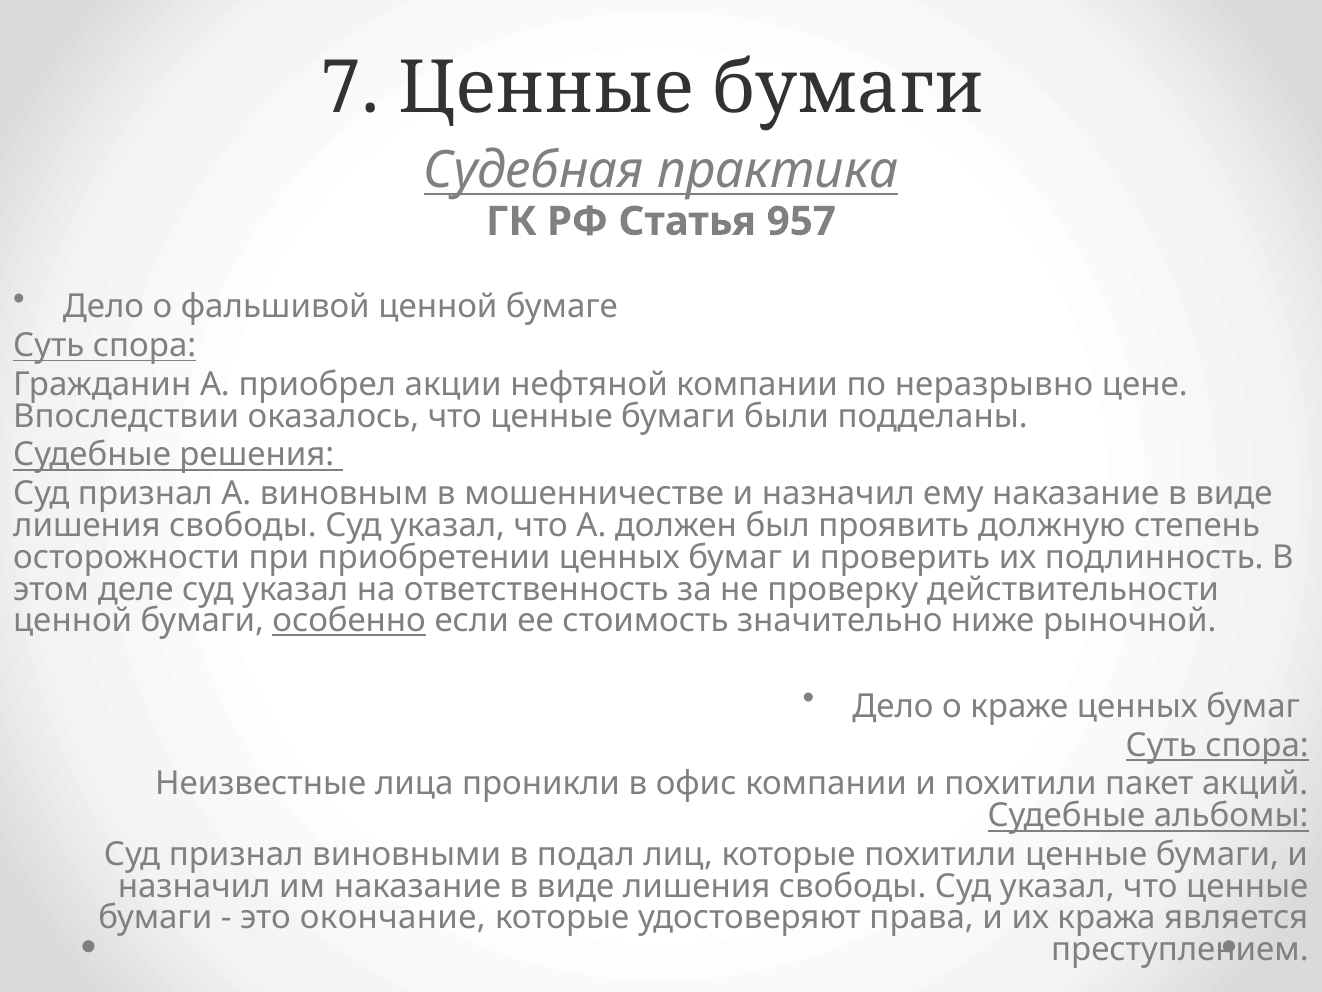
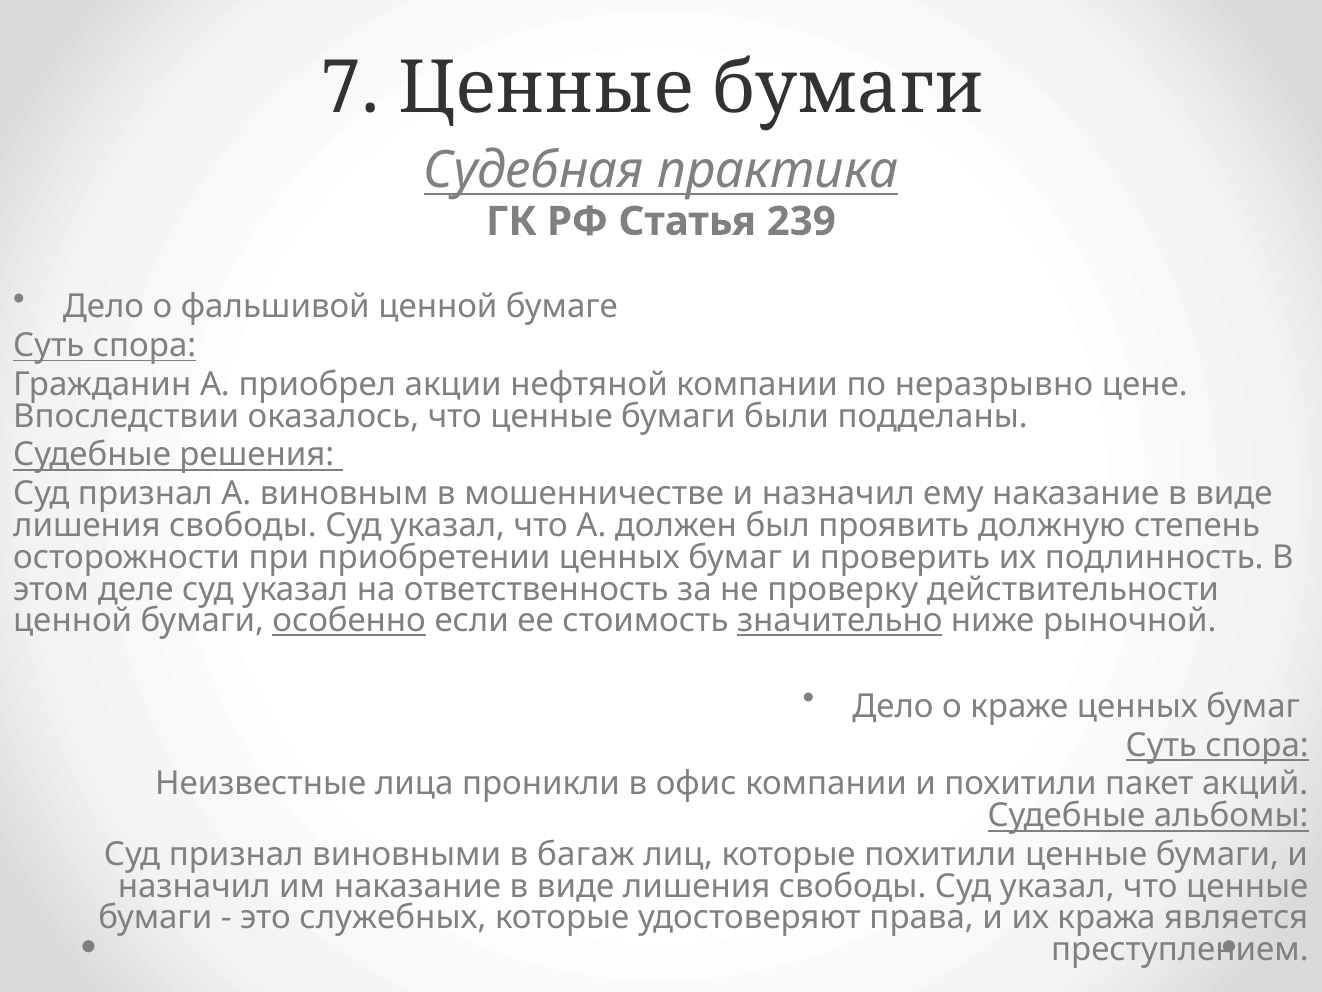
957: 957 -> 239
значительно underline: none -> present
подал: подал -> багаж
окончание: окончание -> служебных
